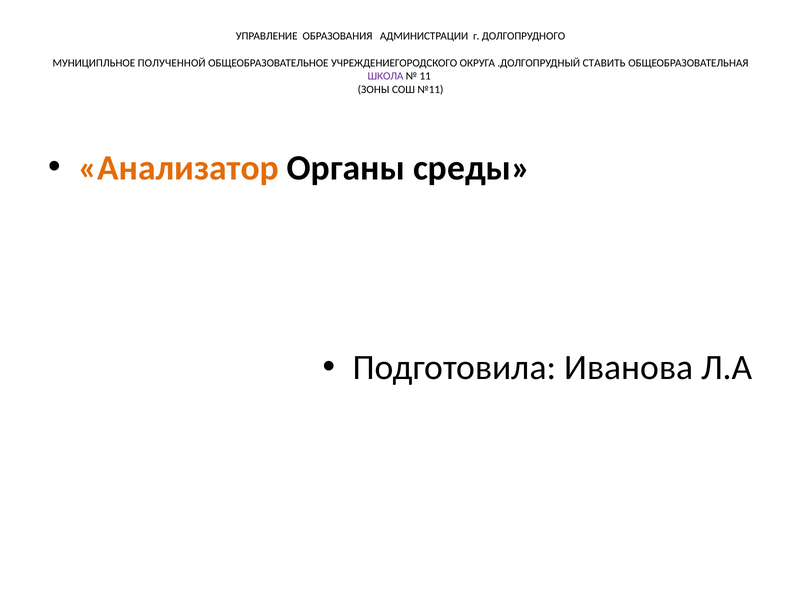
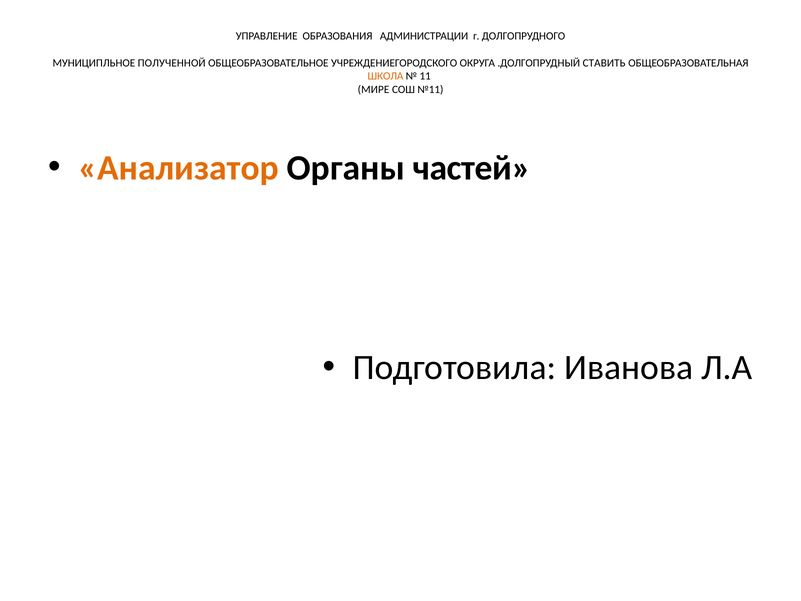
ШКОЛА colour: purple -> orange
ЗОНЫ: ЗОНЫ -> МИРЕ
среды: среды -> частей
